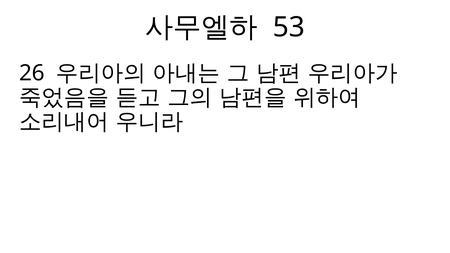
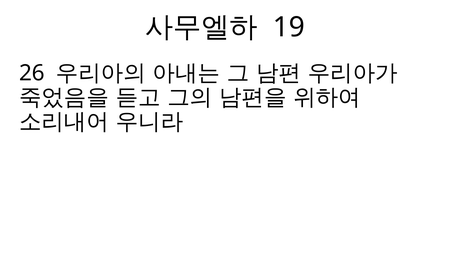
53: 53 -> 19
